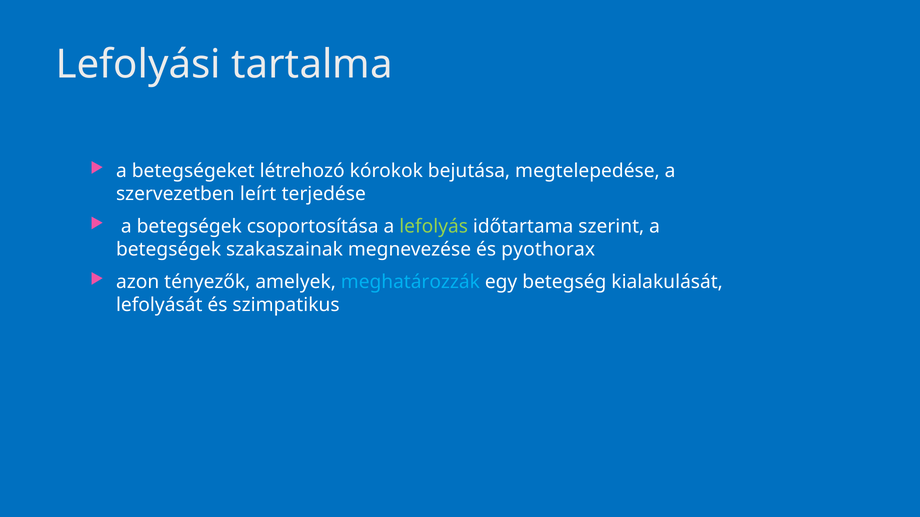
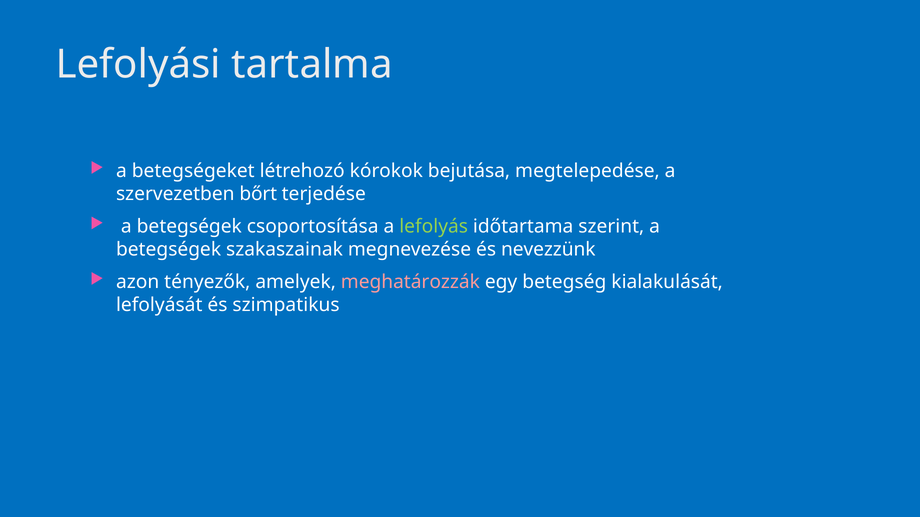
leírt: leírt -> bőrt
pyothorax: pyothorax -> nevezzünk
meghatározzák colour: light blue -> pink
